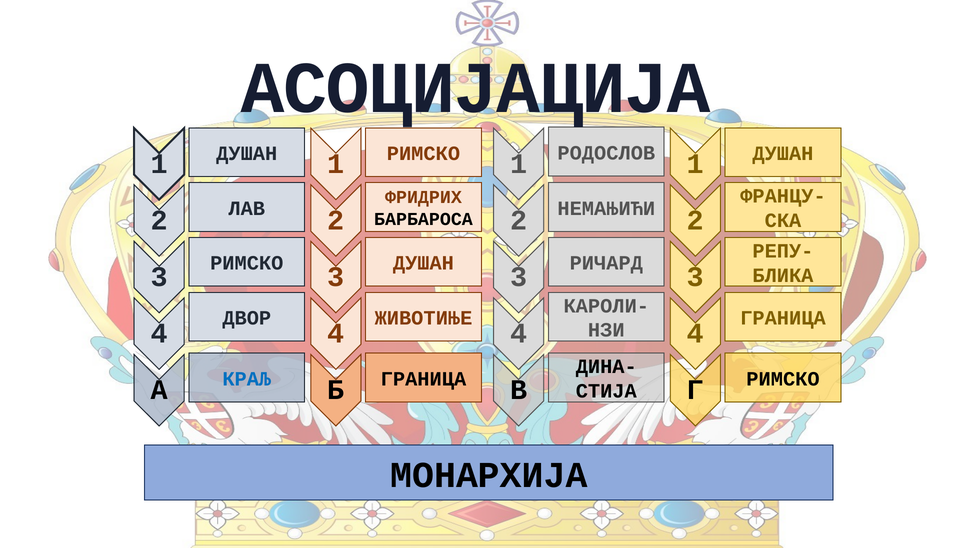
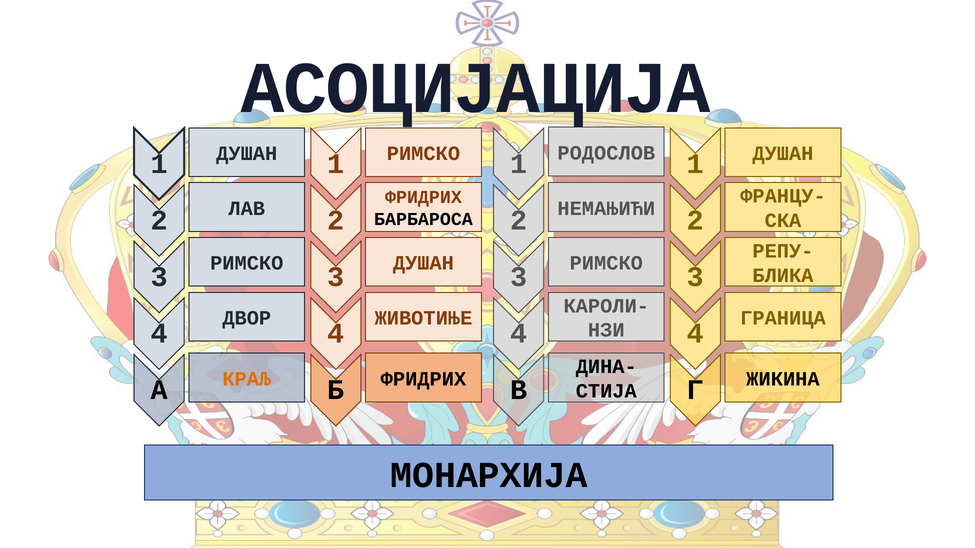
РИЧАРД at (606, 263): РИЧАРД -> РИМСКО
КРАЉ colour: blue -> orange
ГРАНИЦА at (423, 379): ГРАНИЦА -> ФРИДРИХ
РИМСКО at (783, 379): РИМСКО -> ЖИКИНА
